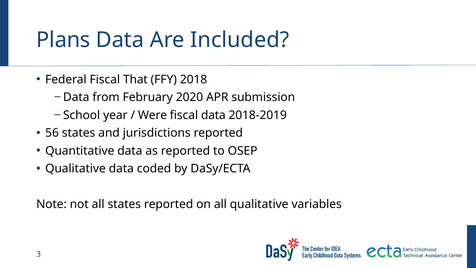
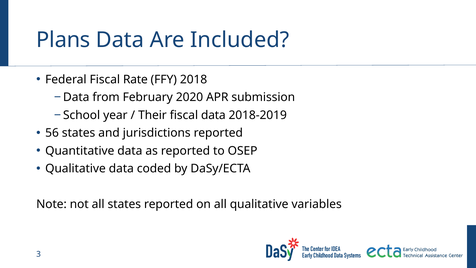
That: That -> Rate
Were: Were -> Their
